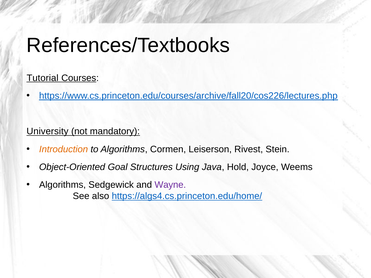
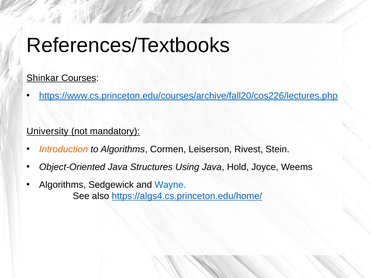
Tutorial: Tutorial -> Shinkar
Object-Oriented Goal: Goal -> Java
Wayne colour: purple -> blue
